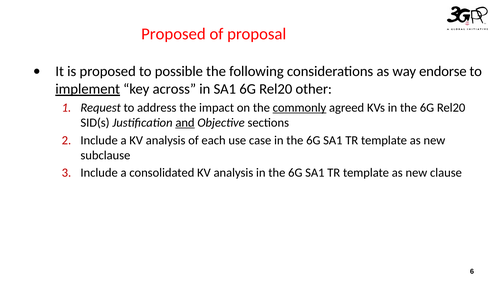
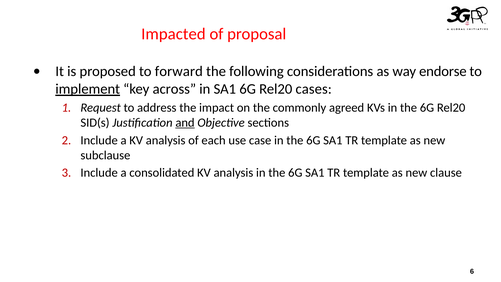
Proposed at (173, 34): Proposed -> Impacted
possible: possible -> forward
other: other -> cases
commonly underline: present -> none
